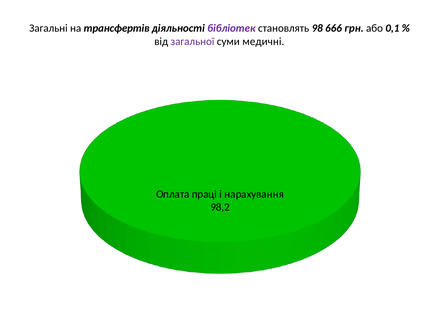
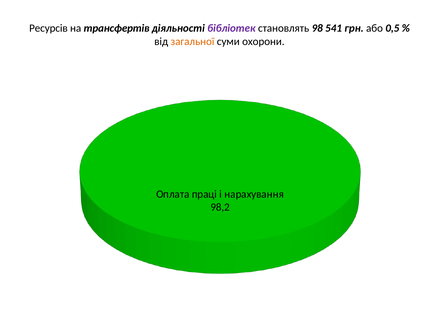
Загальні: Загальні -> Ресурсів
666: 666 -> 541
0,1: 0,1 -> 0,5
загальної colour: purple -> orange
медичні: медичні -> охорони
